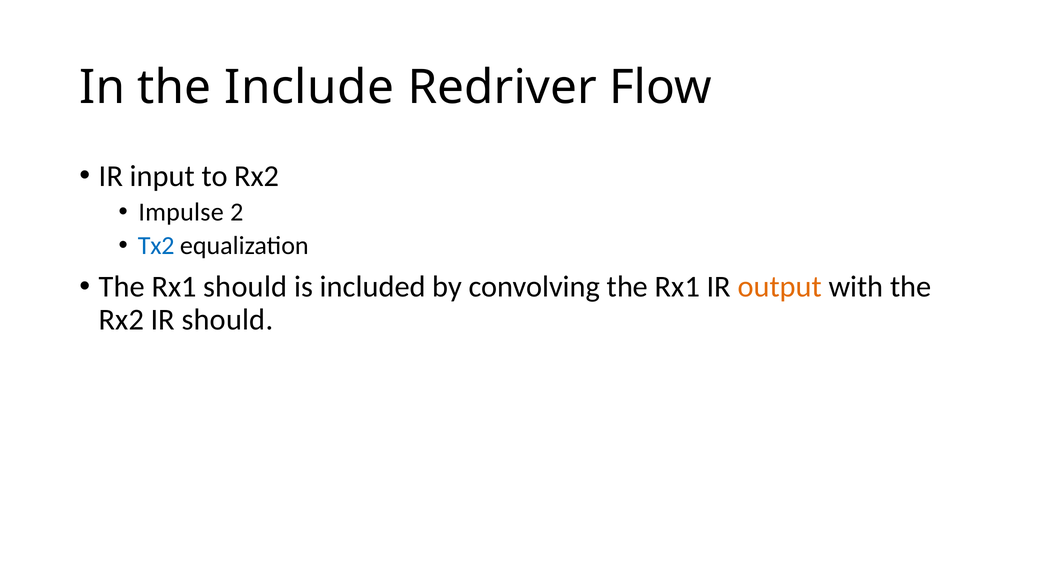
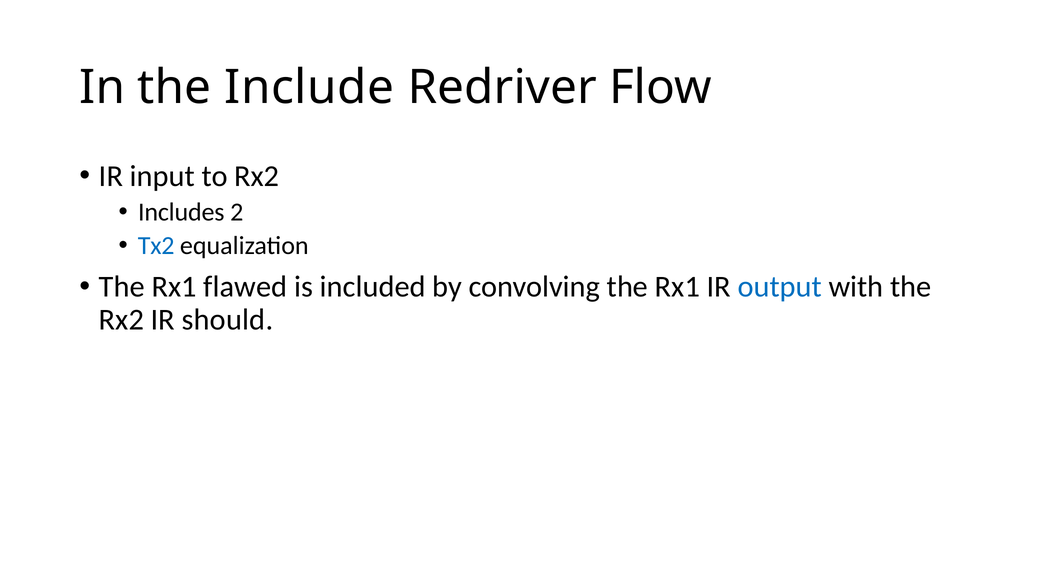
Impulse: Impulse -> Includes
Rx1 should: should -> flawed
output colour: orange -> blue
